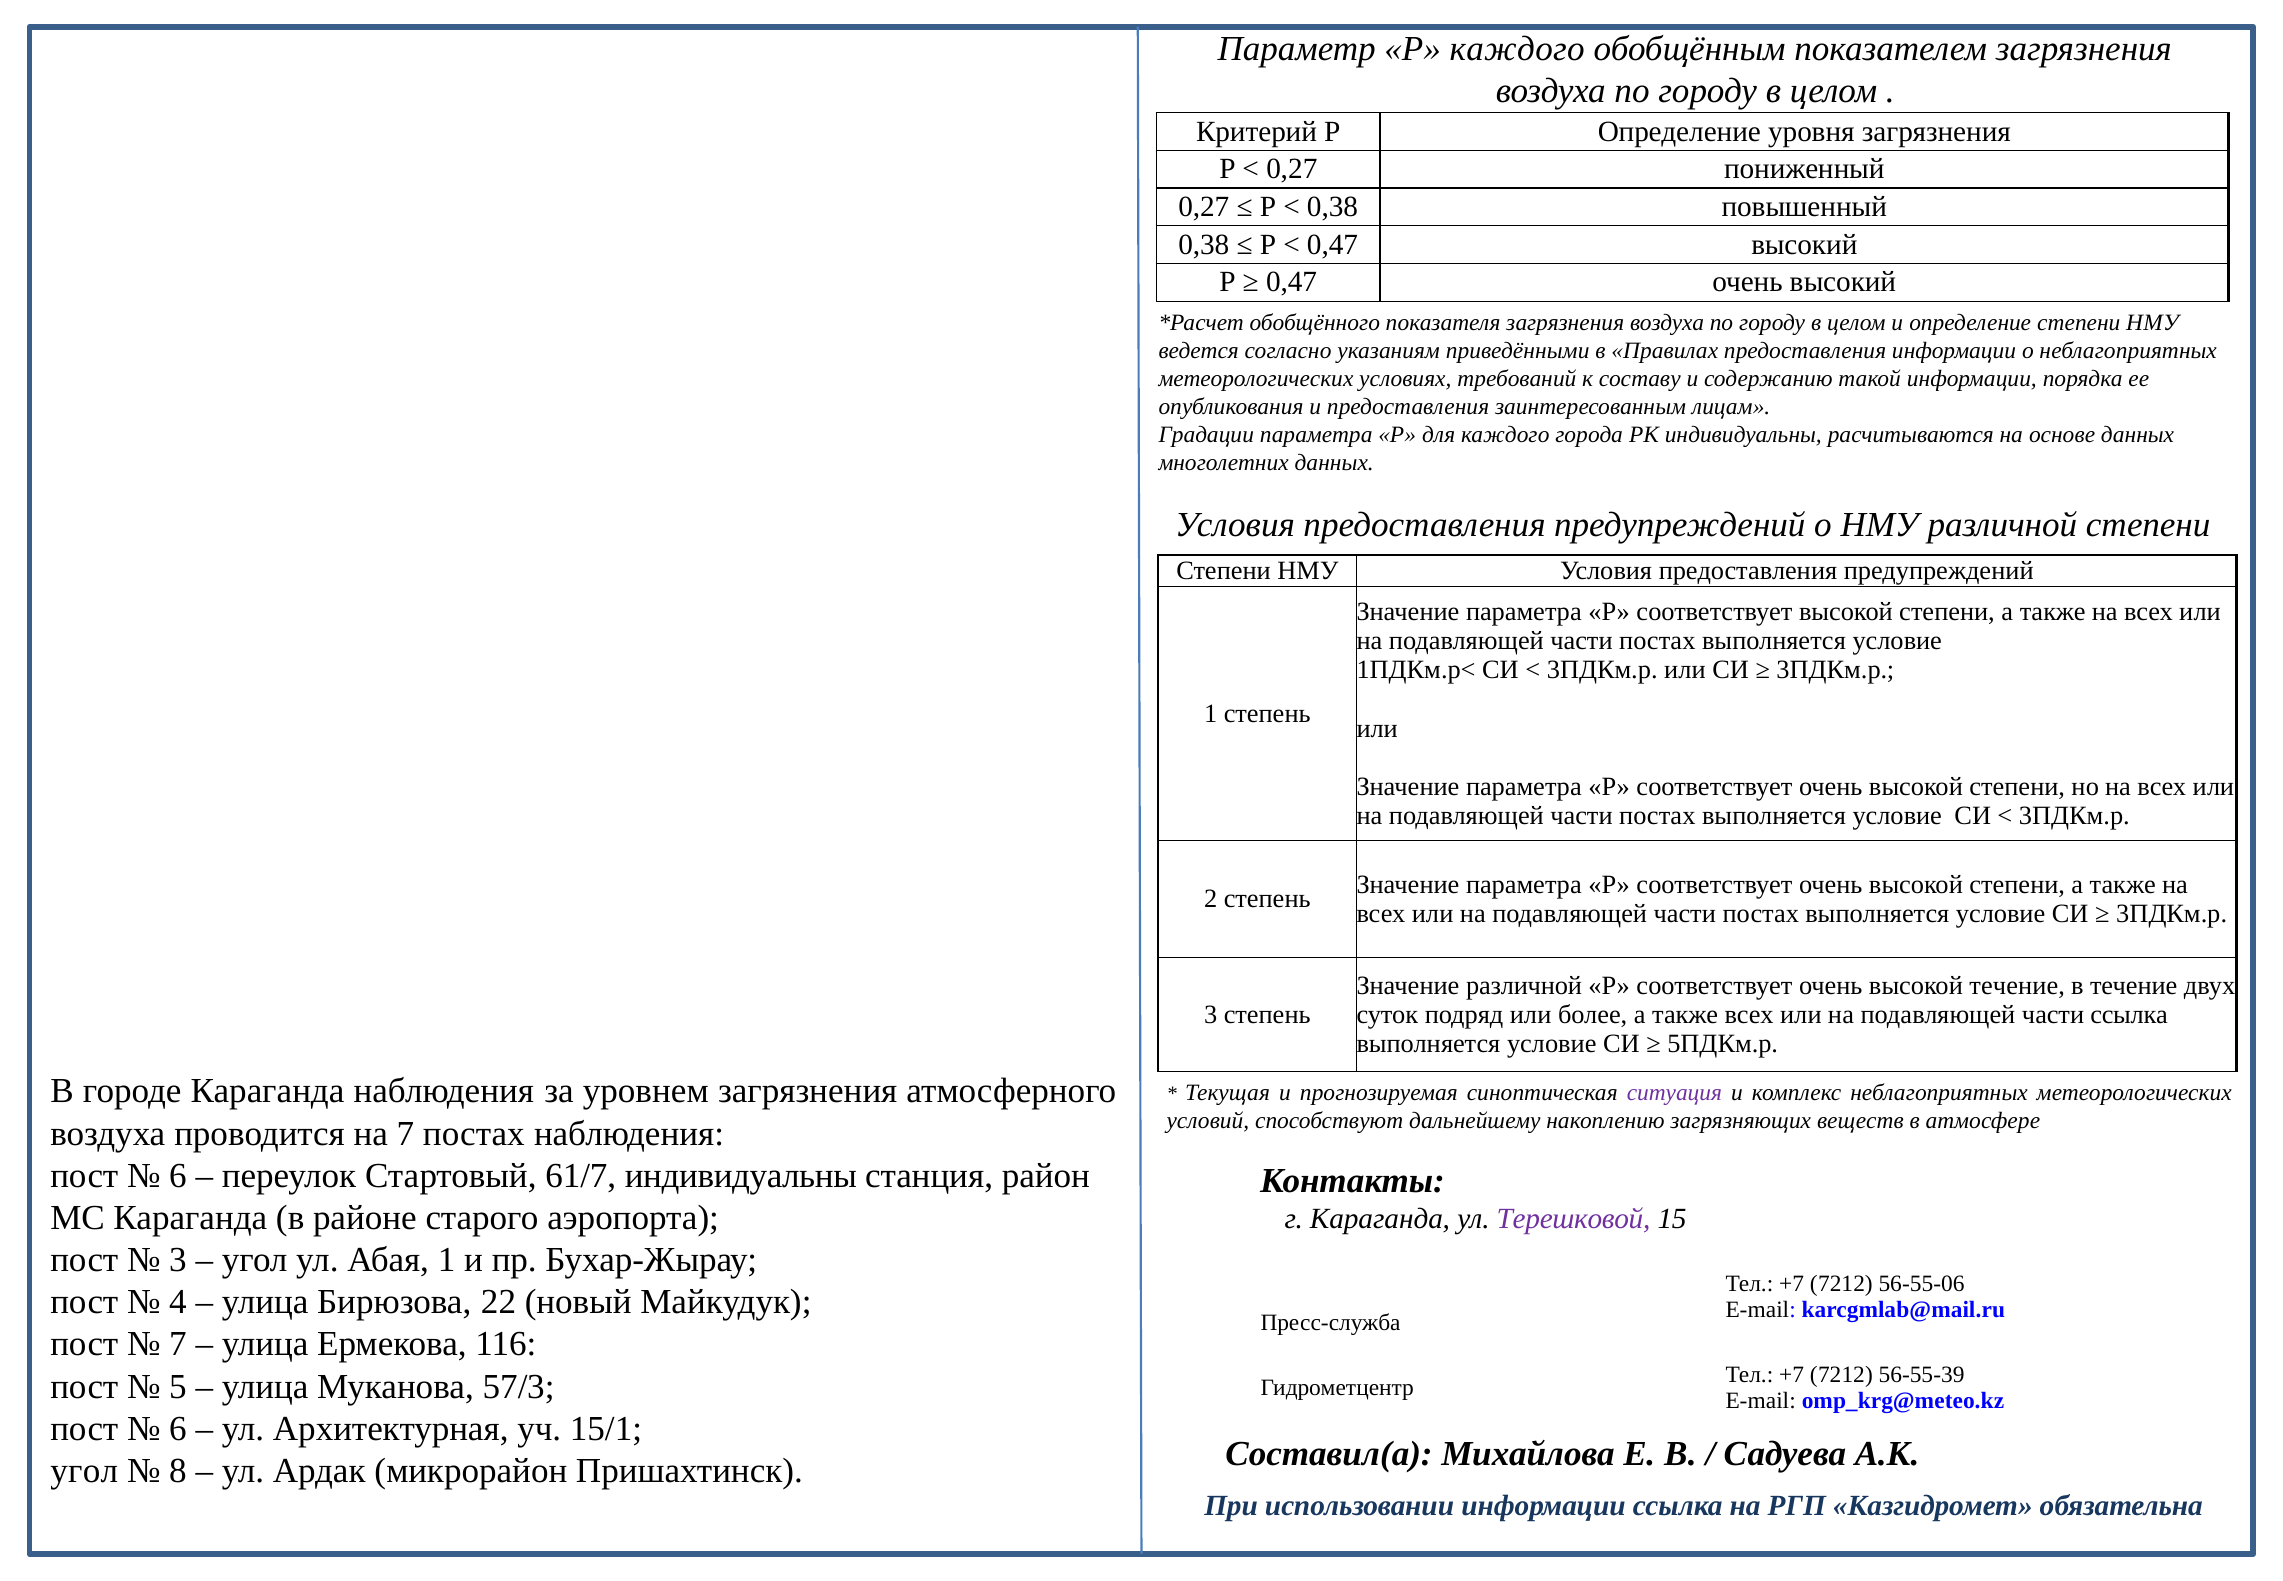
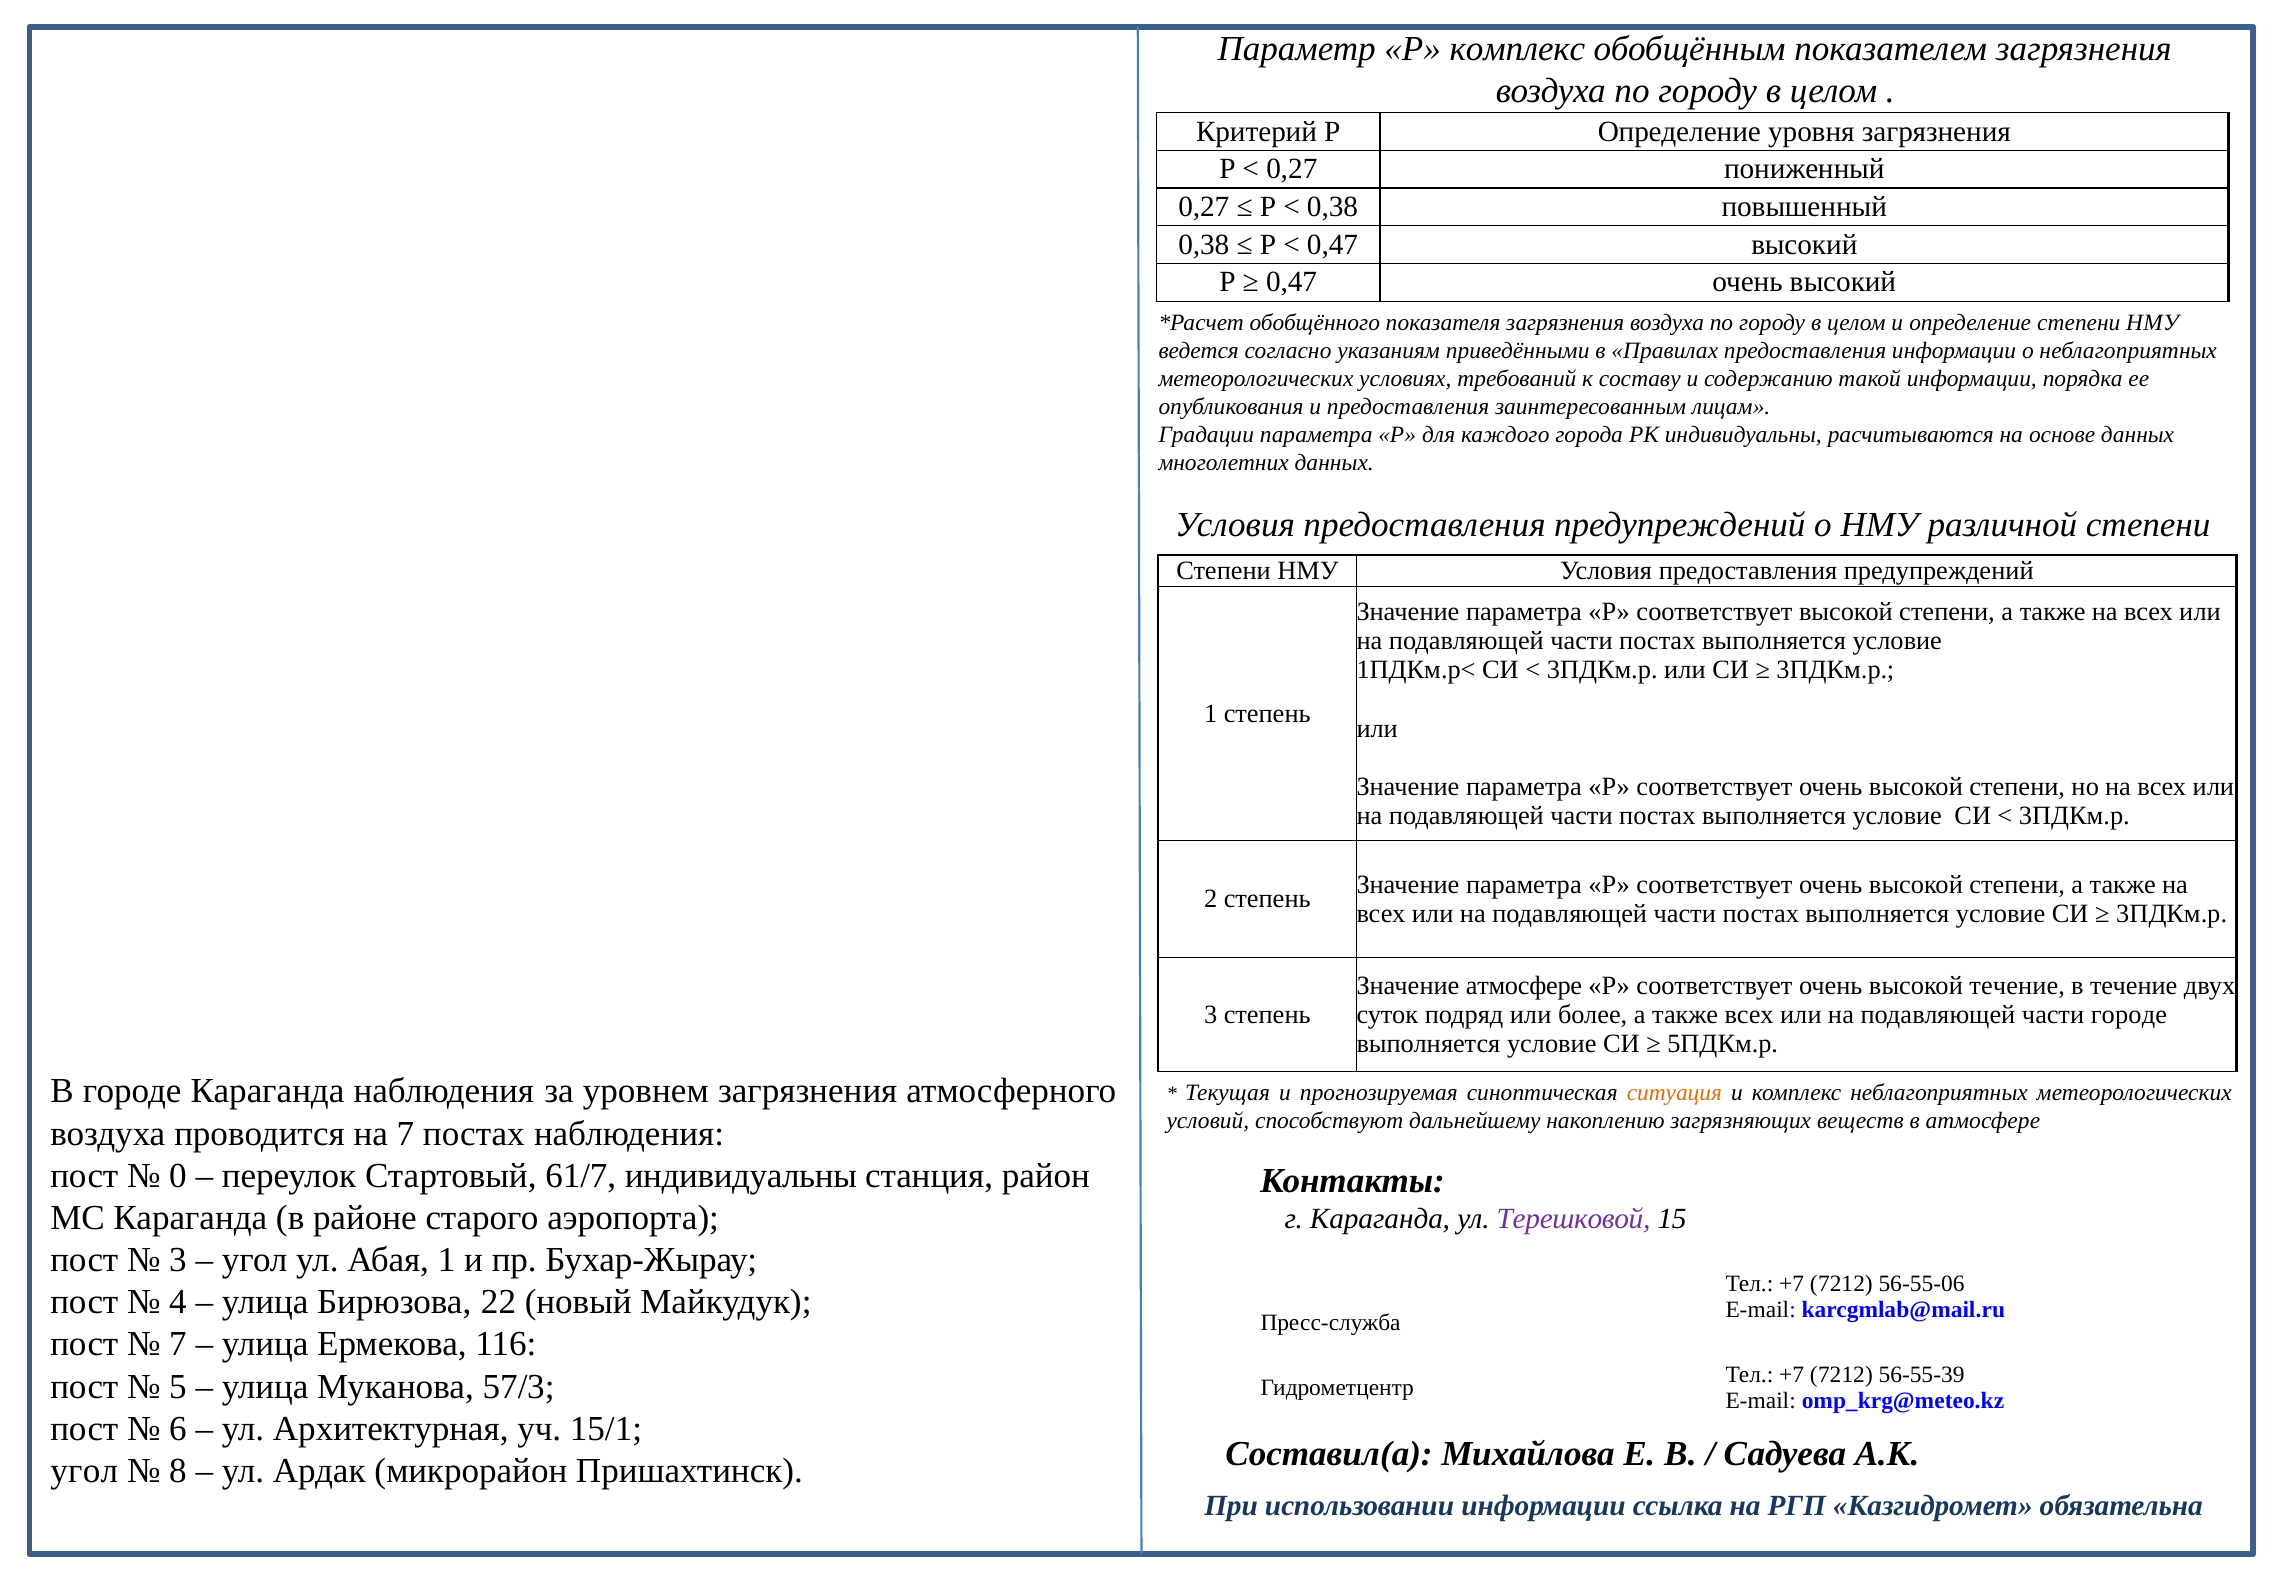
Р каждого: каждого -> комплекс
Значение различной: различной -> атмосфере
части ссылка: ссылка -> городе
ситуация colour: purple -> orange
6 at (178, 1175): 6 -> 0
